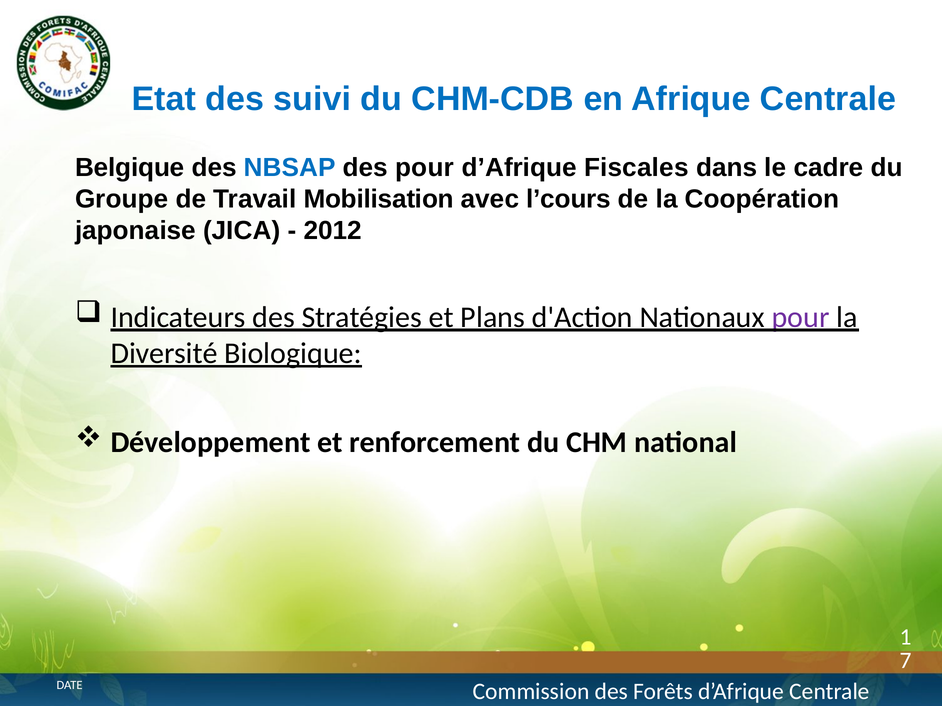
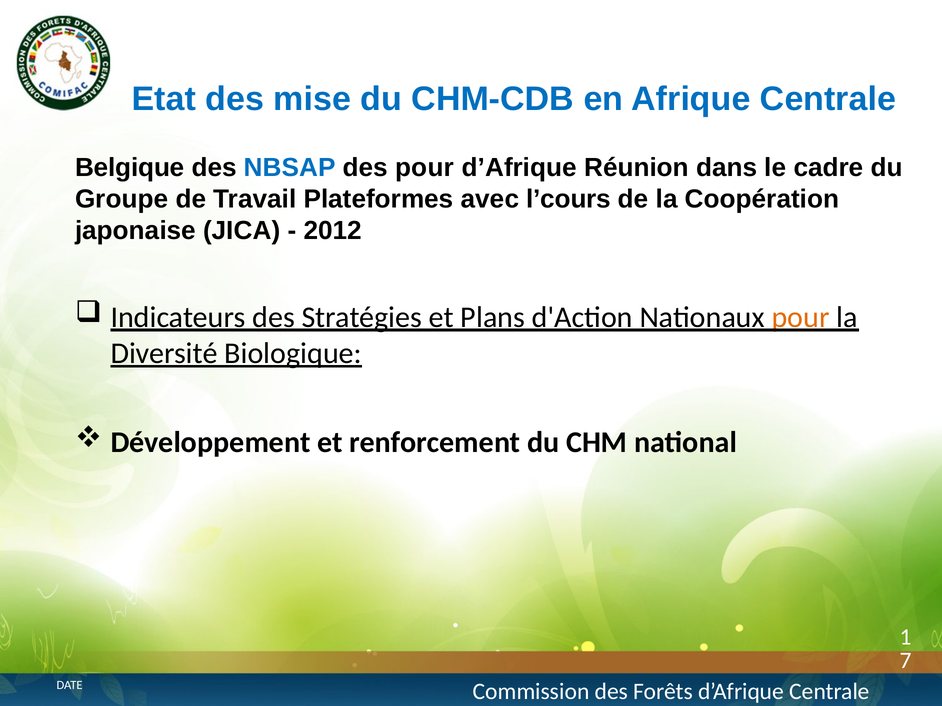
suivi: suivi -> mise
Fiscales: Fiscales -> Réunion
Mobilisation: Mobilisation -> Plateformes
pour at (801, 317) colour: purple -> orange
